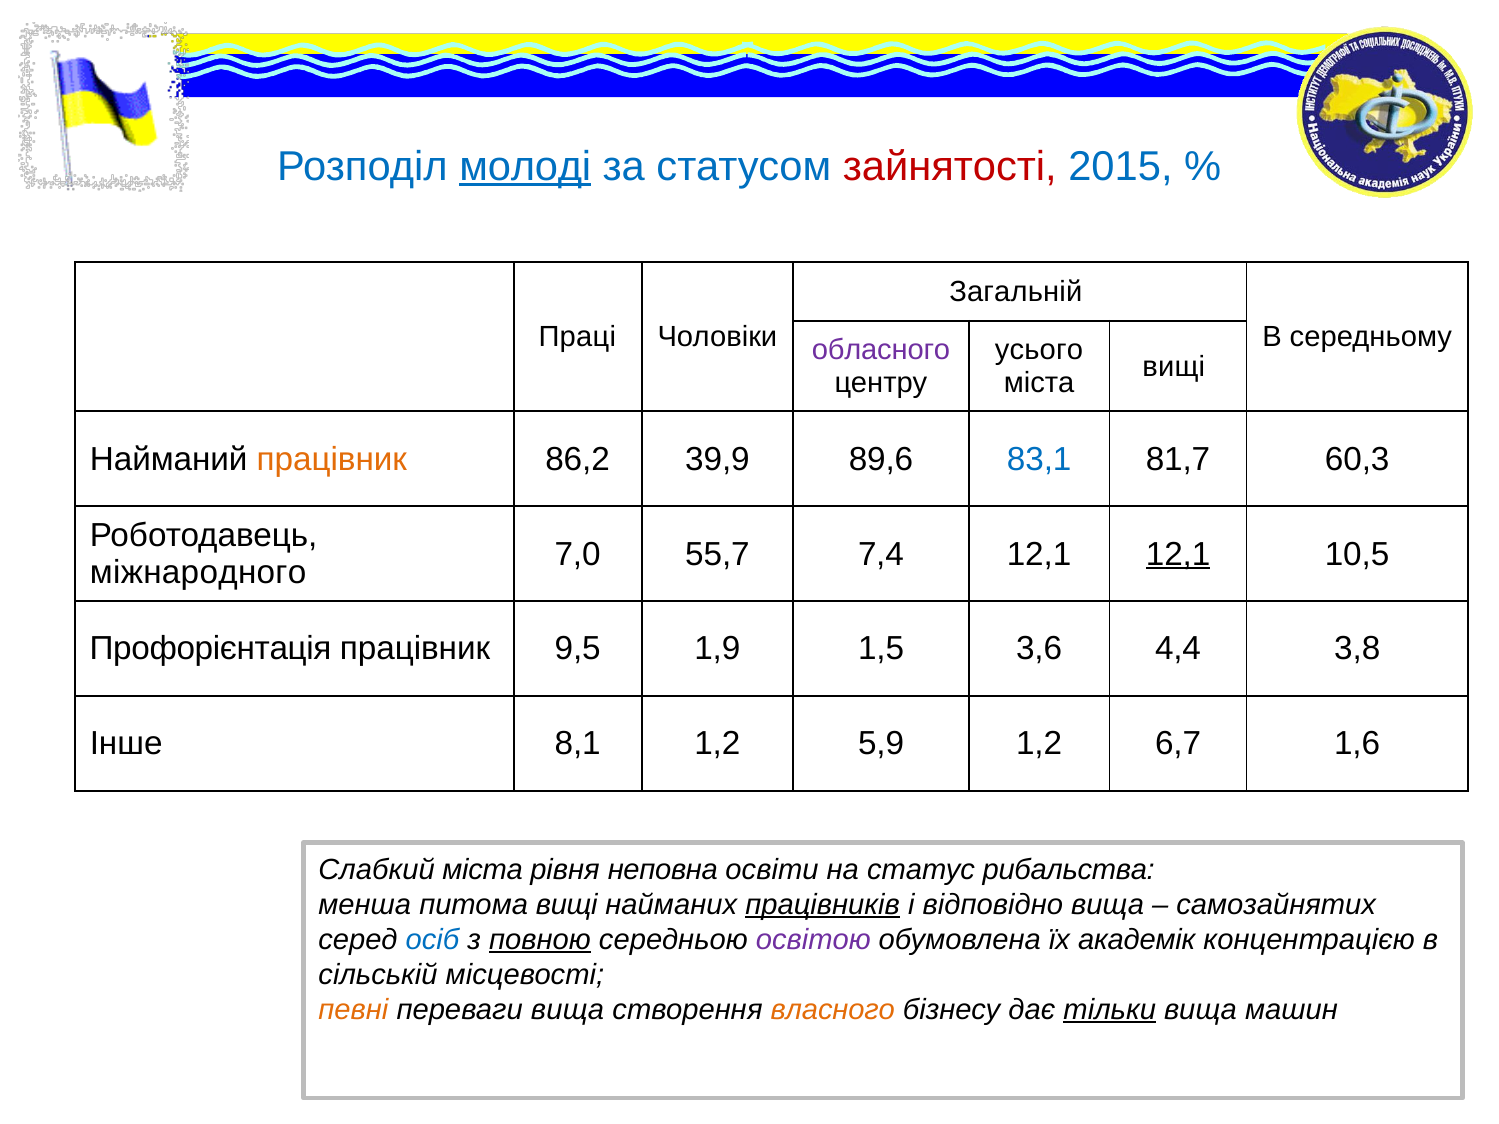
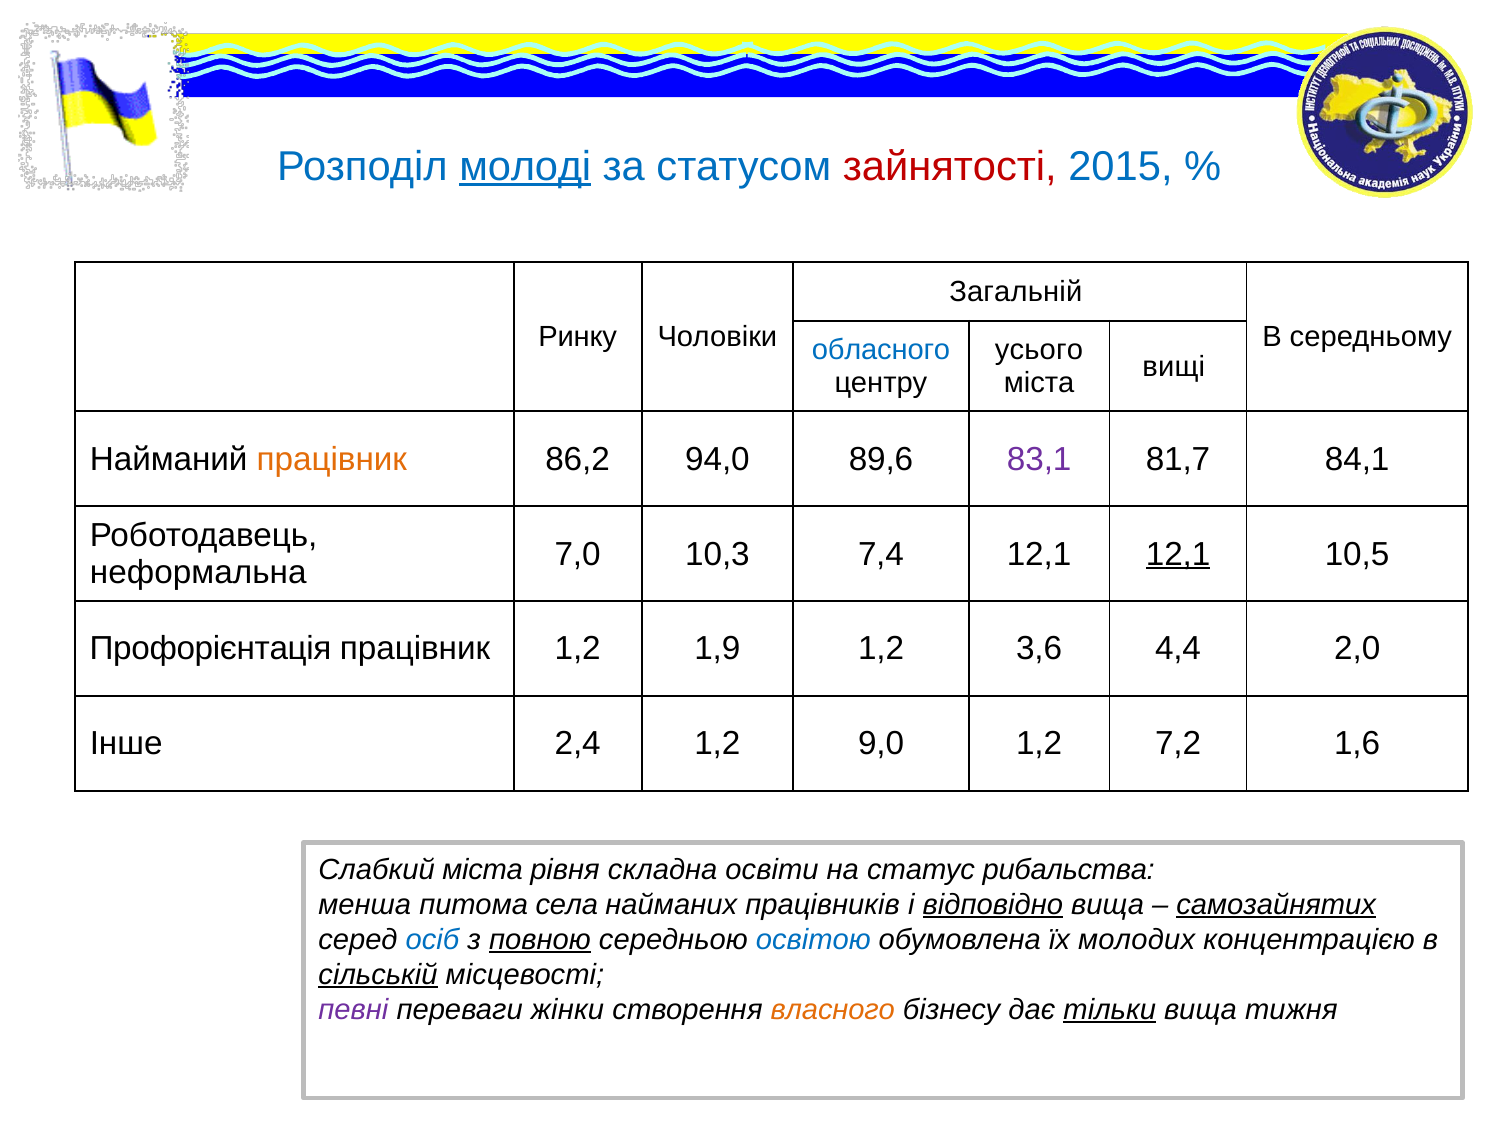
Праці: Праці -> Ринку
обласного colour: purple -> blue
39,9: 39,9 -> 94,0
83,1 colour: blue -> purple
60,3: 60,3 -> 84,1
55,7: 55,7 -> 10,3
міжнародного: міжнародного -> неформальна
працівник 9,5: 9,5 -> 1,2
1,9 1,5: 1,5 -> 1,2
3,8: 3,8 -> 2,0
8,1: 8,1 -> 2,4
5,9: 5,9 -> 9,0
6,7: 6,7 -> 7,2
неповна: неповна -> складна
питома вищі: вищі -> села
працівників underline: present -> none
відповідно underline: none -> present
самозайнятих underline: none -> present
освітою colour: purple -> blue
академік: академік -> молодих
сільській underline: none -> present
певні colour: orange -> purple
переваги вища: вища -> жінки
машин: машин -> тижня
